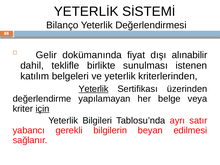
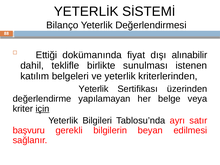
Gelir: Gelir -> Ettiği
Yeterlik at (93, 89) underline: present -> none
yabancı: yabancı -> başvuru
